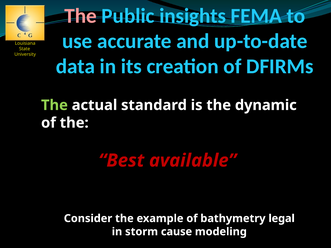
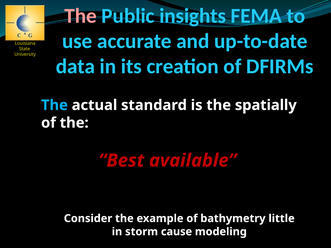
The at (54, 105) colour: light green -> light blue
dynamic: dynamic -> spatially
legal: legal -> little
